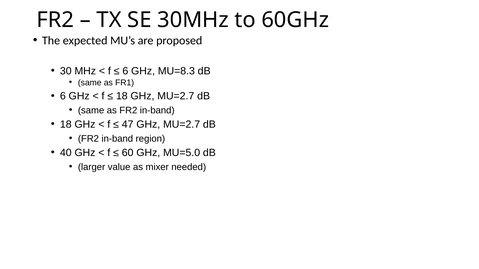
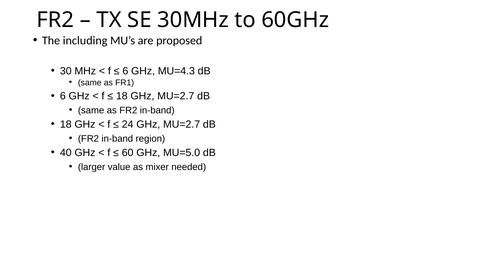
expected: expected -> including
MU=8.3: MU=8.3 -> MU=4.3
47: 47 -> 24
